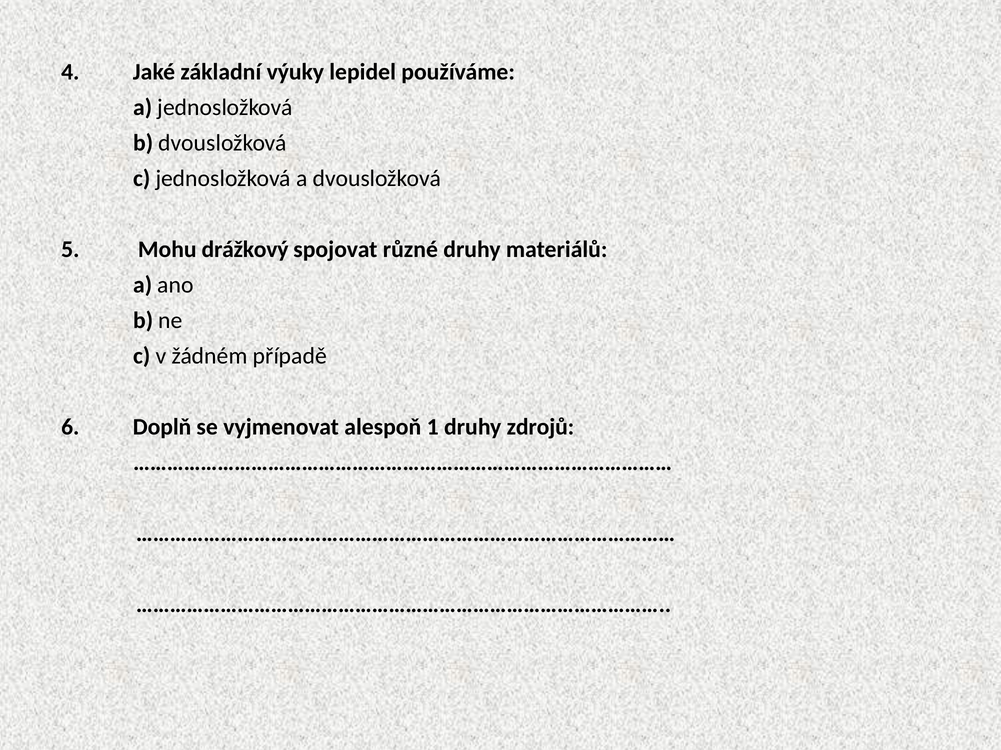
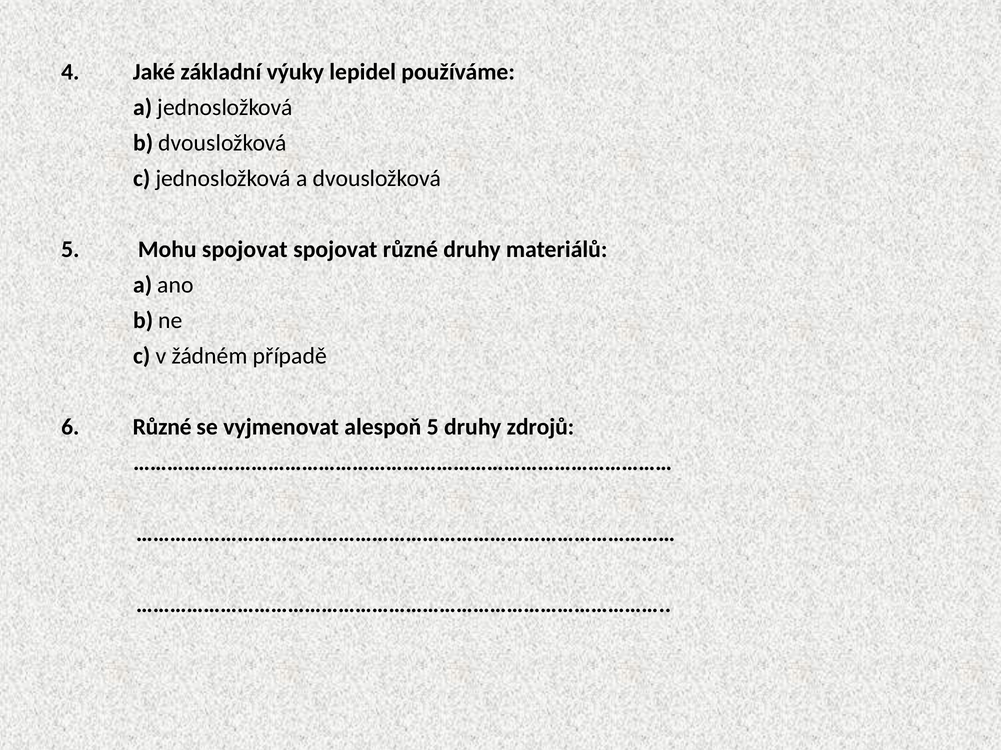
Mohu drážkový: drážkový -> spojovat
6 Doplň: Doplň -> Různé
alespoň 1: 1 -> 5
